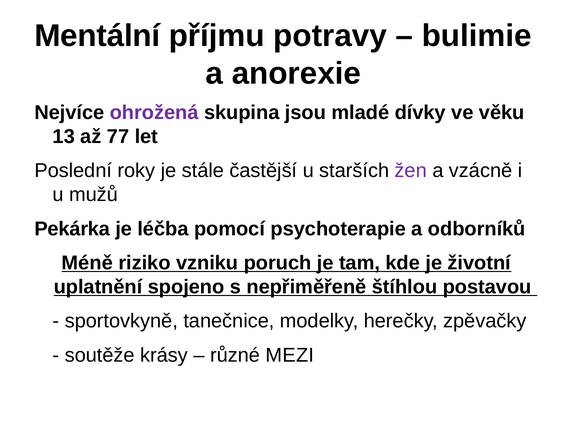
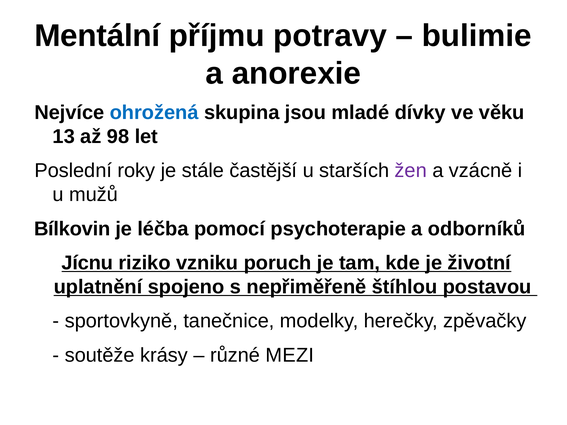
ohrožená colour: purple -> blue
77: 77 -> 98
Pekárka: Pekárka -> Bílkovin
Méně: Méně -> Jícnu
